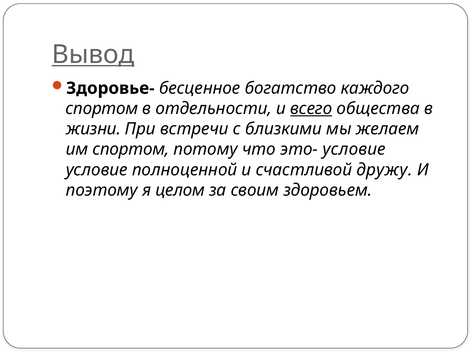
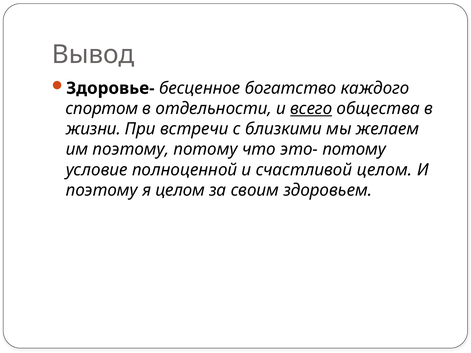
Вывод underline: present -> none
им спортом: спортом -> поэтому
это- условие: условие -> потому
счастливой дружу: дружу -> целом
